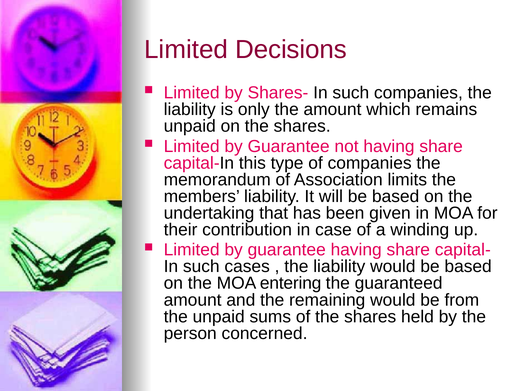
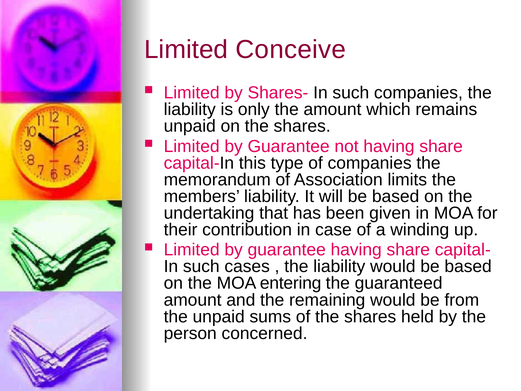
Decisions: Decisions -> Conceive
